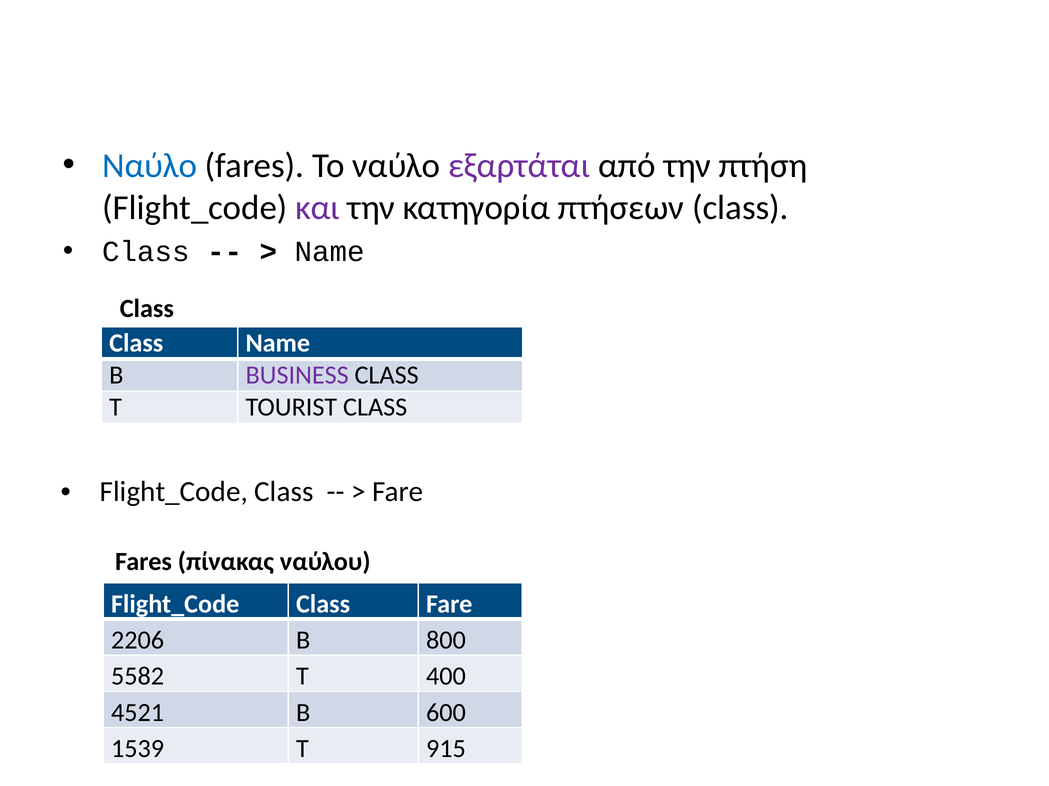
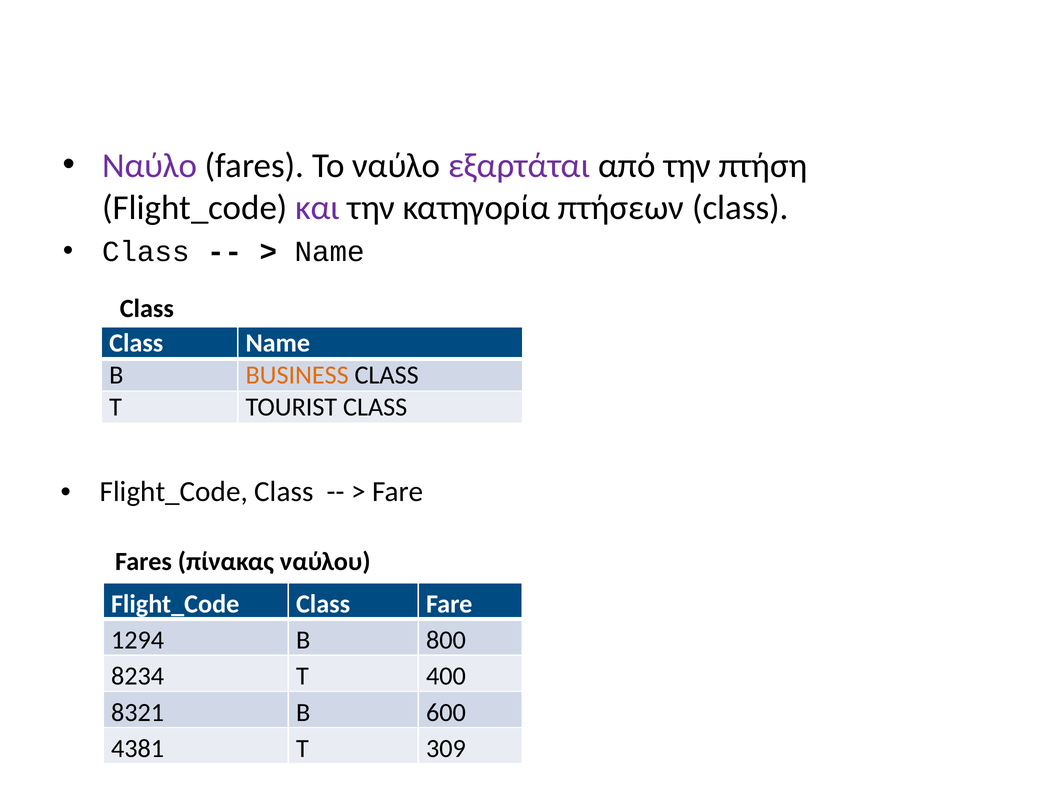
Ναύλο at (150, 166) colour: blue -> purple
BUSINESS colour: purple -> orange
2206: 2206 -> 1294
5582: 5582 -> 8234
4521: 4521 -> 8321
1539: 1539 -> 4381
915: 915 -> 309
